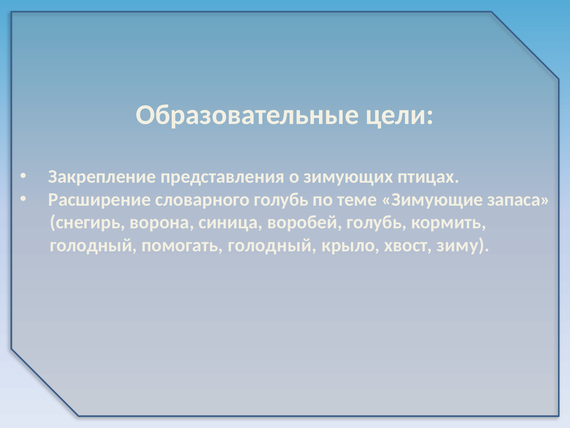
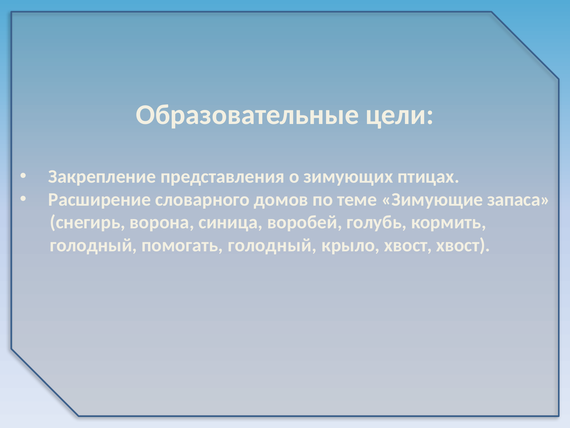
словарного голубь: голубь -> домов
хвост зиму: зиму -> хвост
